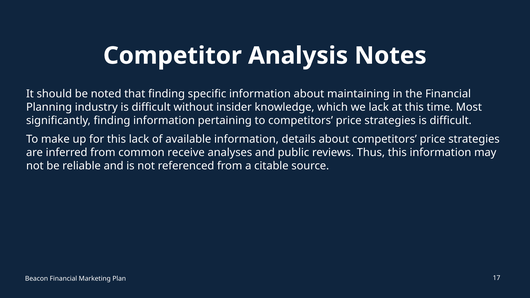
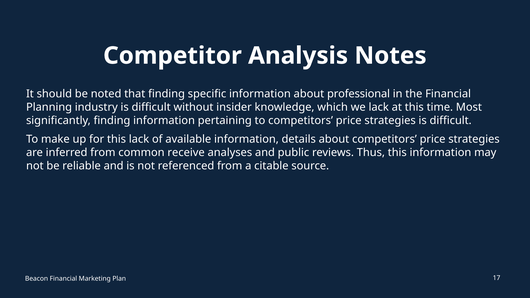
maintaining: maintaining -> professional
